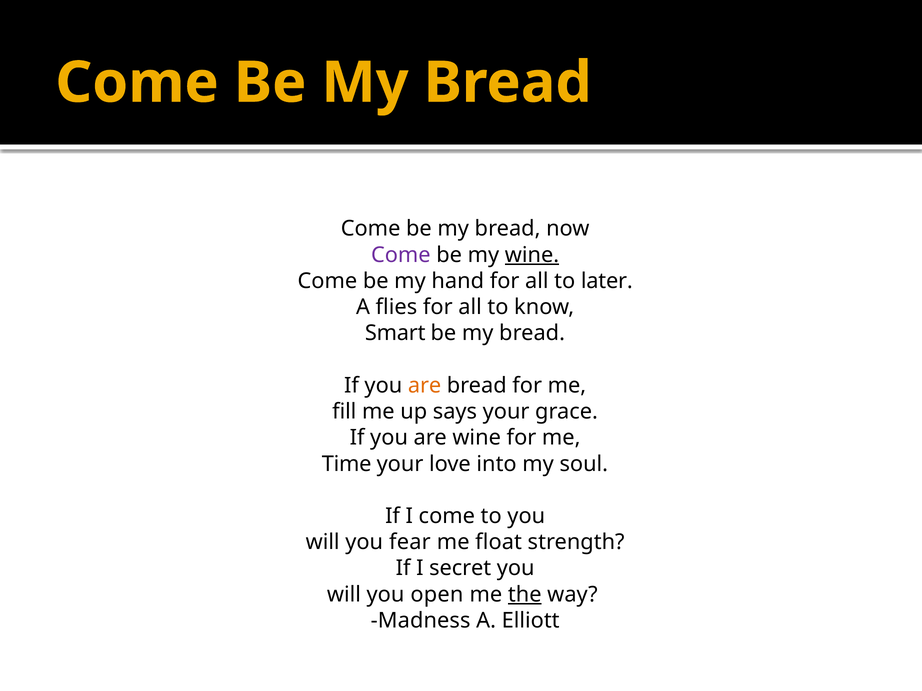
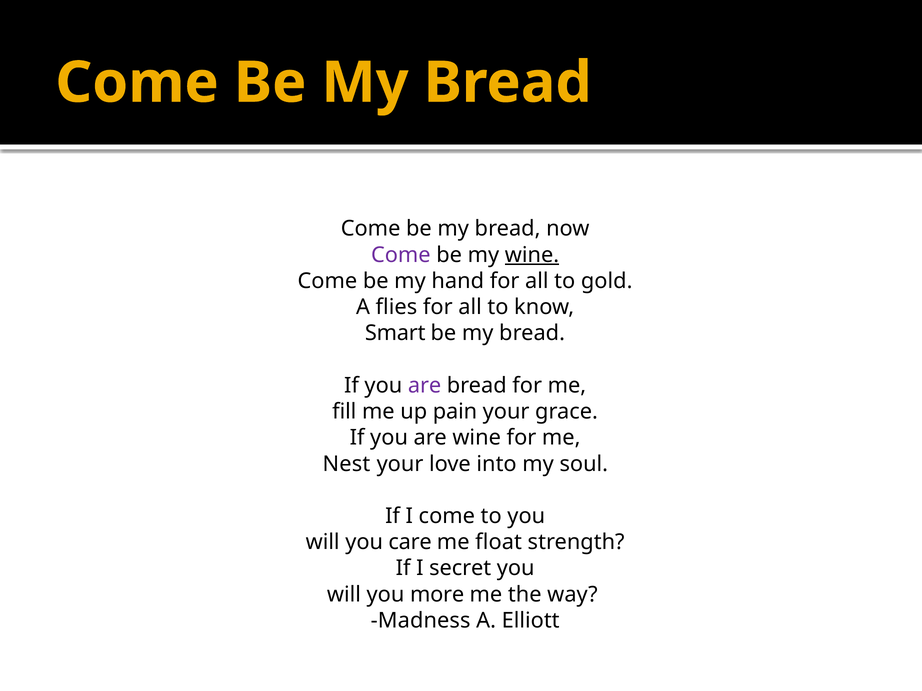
later: later -> gold
are at (425, 386) colour: orange -> purple
says: says -> pain
Time: Time -> Nest
fear: fear -> care
open: open -> more
the underline: present -> none
